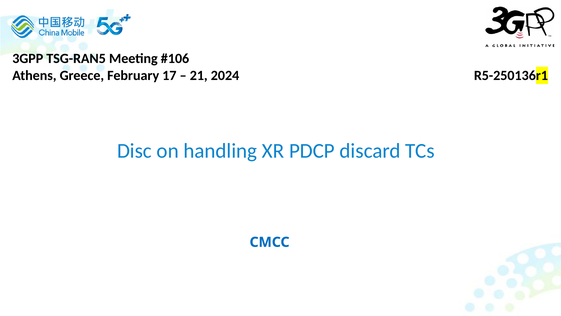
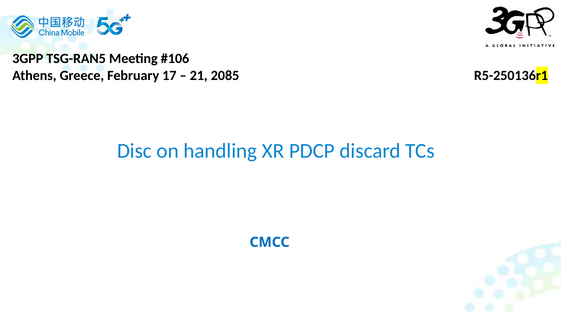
2024: 2024 -> 2085
